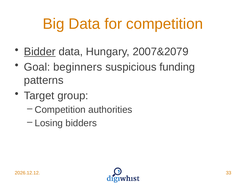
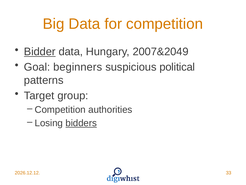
2007&2079: 2007&2079 -> 2007&2049
funding: funding -> political
bidders underline: none -> present
